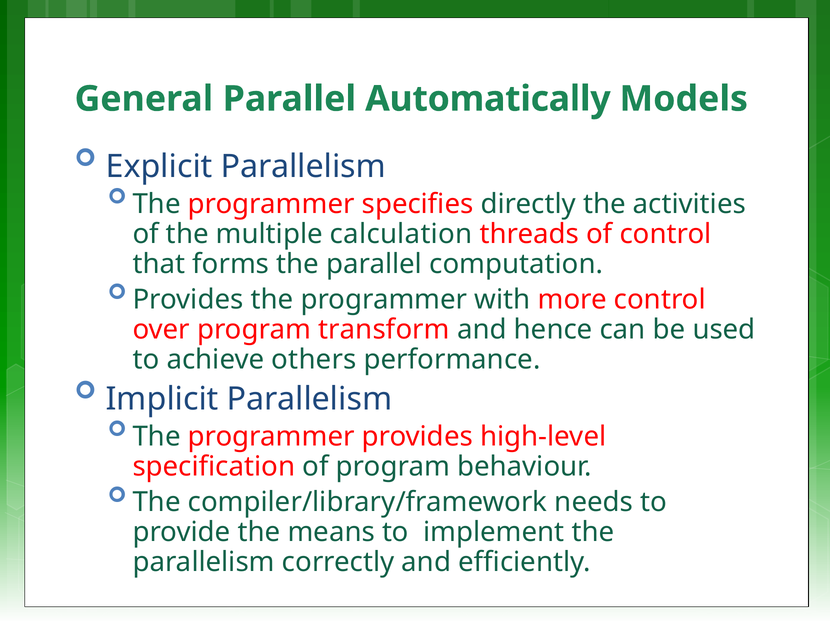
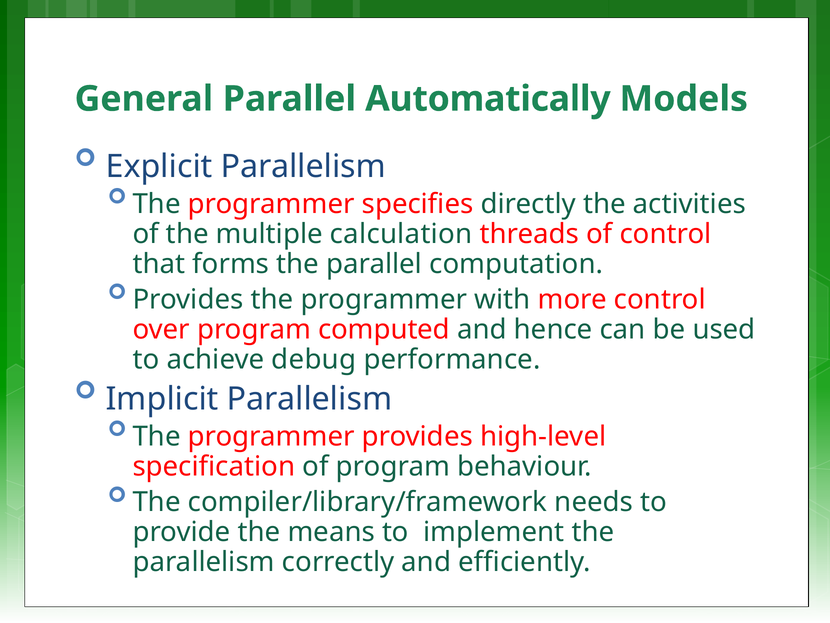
transform: transform -> computed
others: others -> debug
